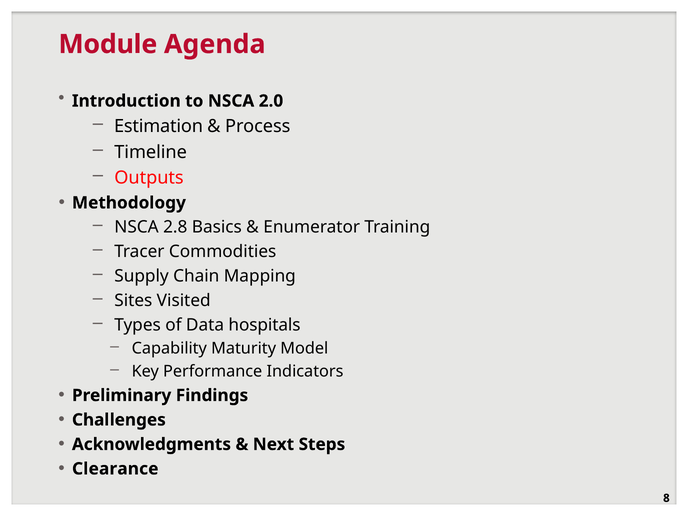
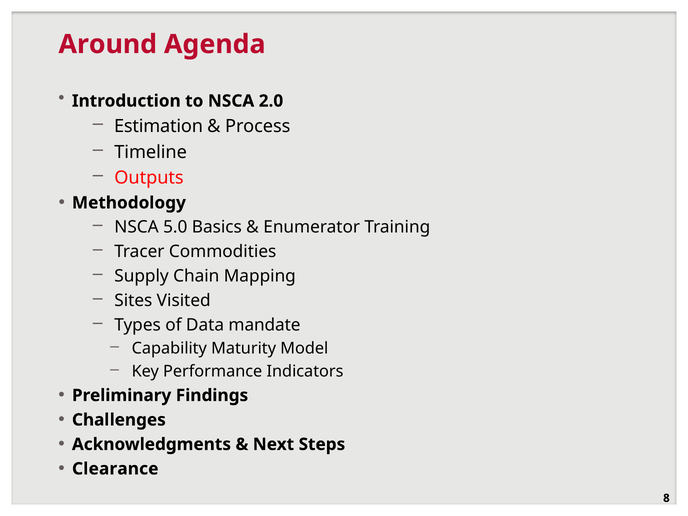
Module: Module -> Around
2.8: 2.8 -> 5.0
hospitals: hospitals -> mandate
